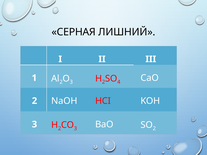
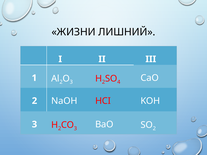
СЕРНАЯ: СЕРНАЯ -> ЖИЗНИ
